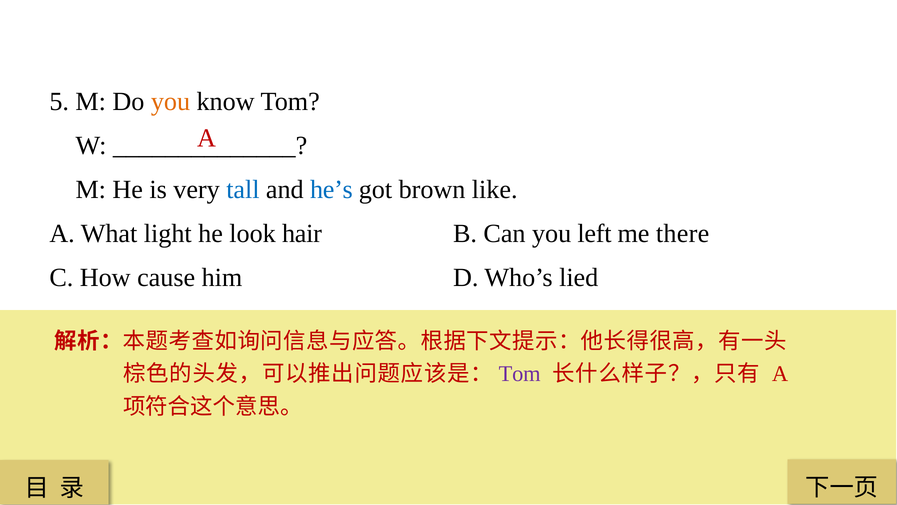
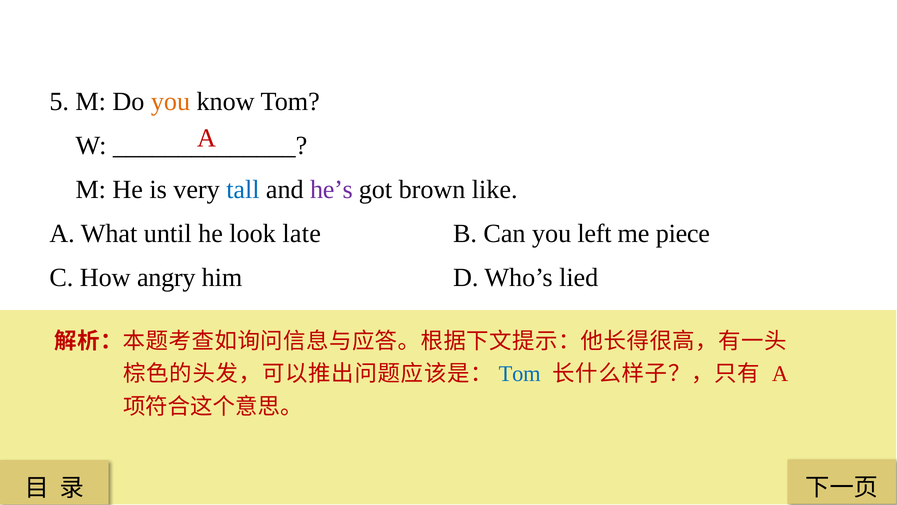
he’s colour: blue -> purple
light: light -> until
hair: hair -> late
there: there -> piece
cause: cause -> angry
Tom at (520, 374) colour: purple -> blue
